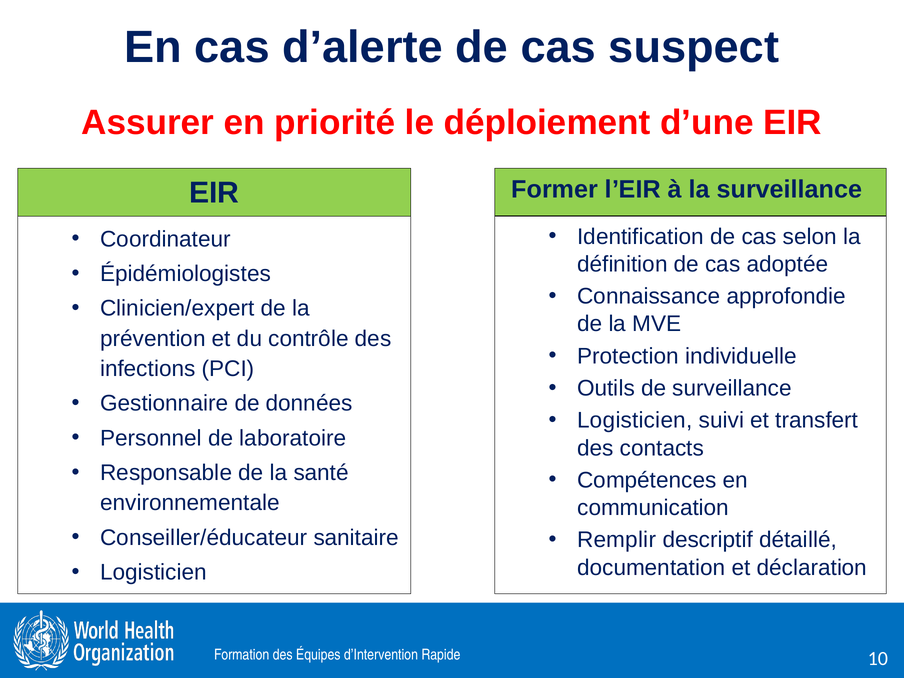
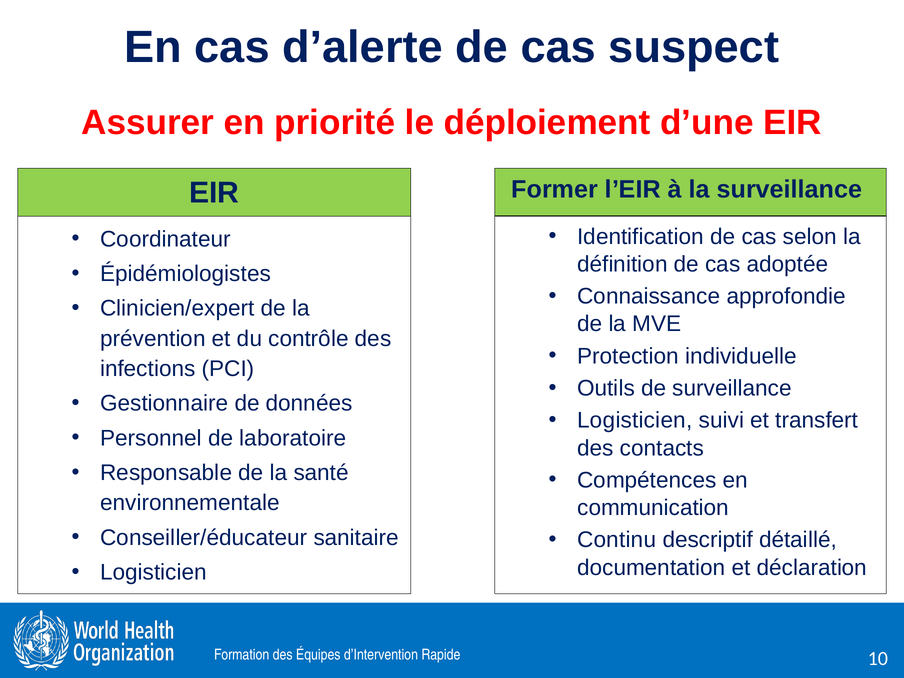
Remplir: Remplir -> Continu
